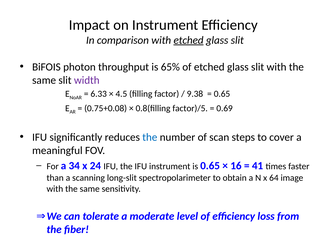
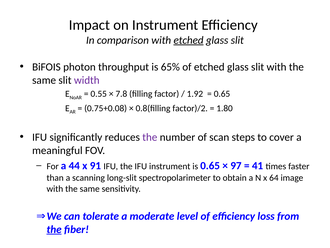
6.33: 6.33 -> 0.55
4.5: 4.5 -> 7.8
9.38: 9.38 -> 1.92
factor)/5: factor)/5 -> factor)/2
0.69: 0.69 -> 1.80
the at (150, 137) colour: blue -> purple
34: 34 -> 44
24: 24 -> 91
16: 16 -> 97
the at (54, 229) underline: none -> present
